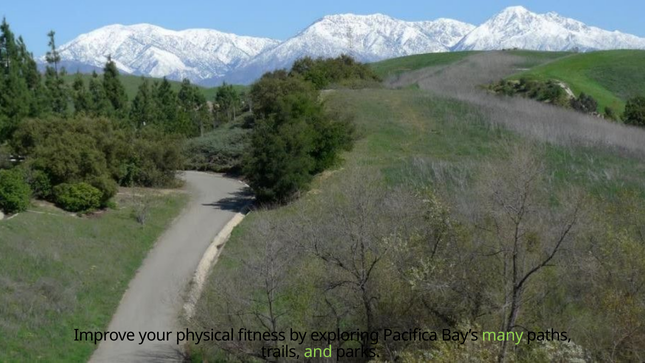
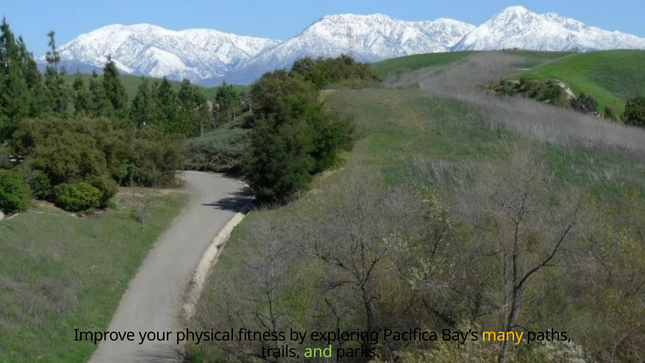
many colour: light green -> yellow
